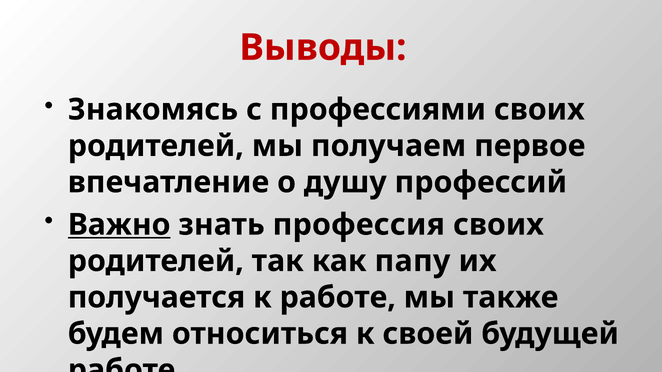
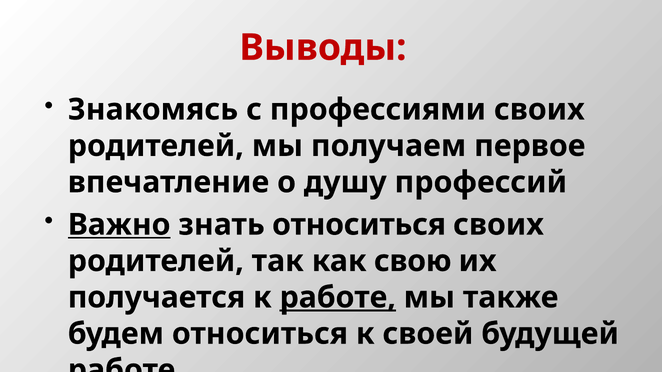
знать профессия: профессия -> относиться
папу: папу -> свою
работе at (338, 298) underline: none -> present
